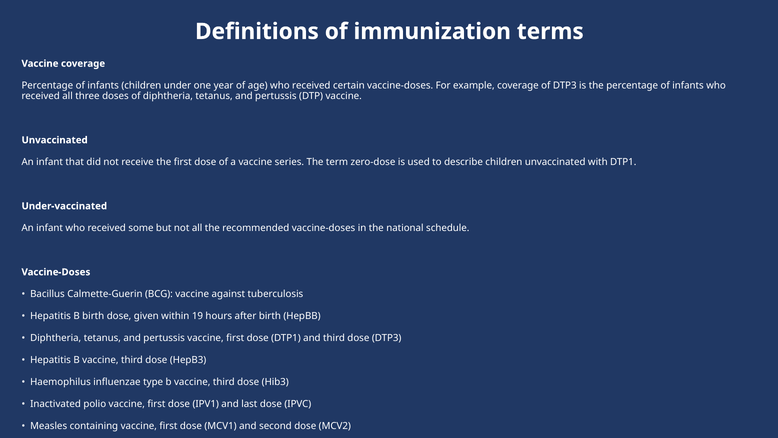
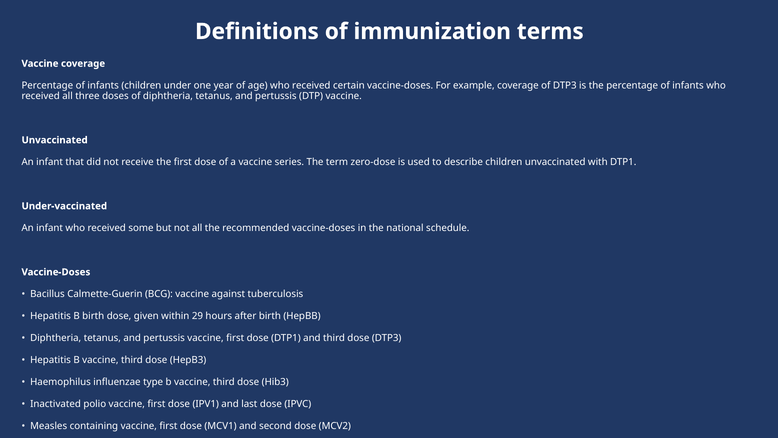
19: 19 -> 29
